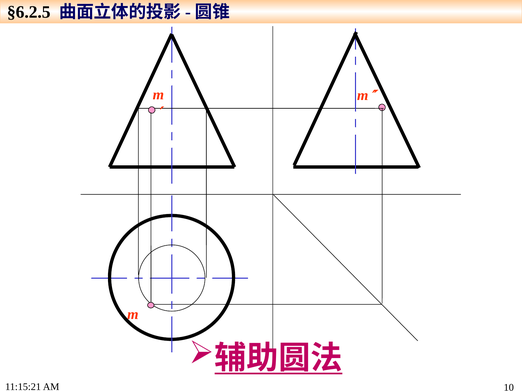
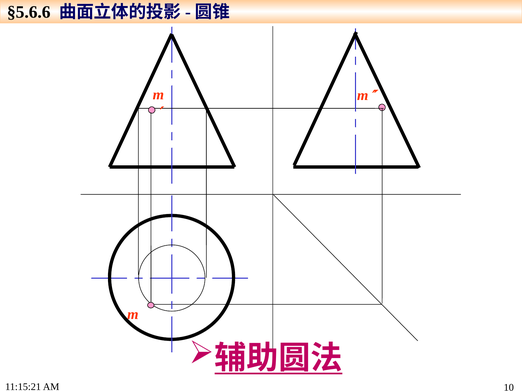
§6.2.5: §6.2.5 -> §5.6.6
